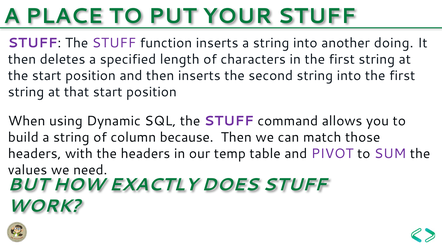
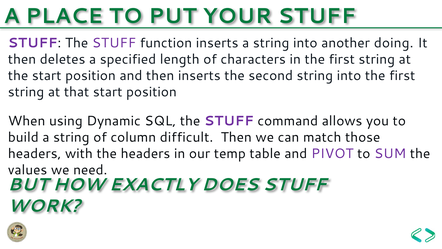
because: because -> difficult
